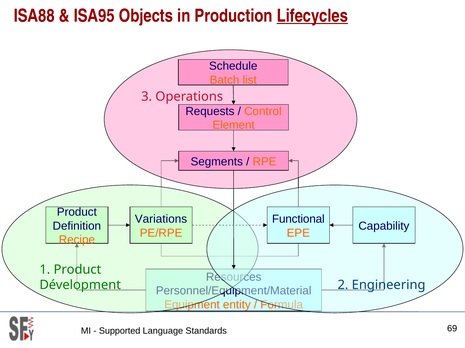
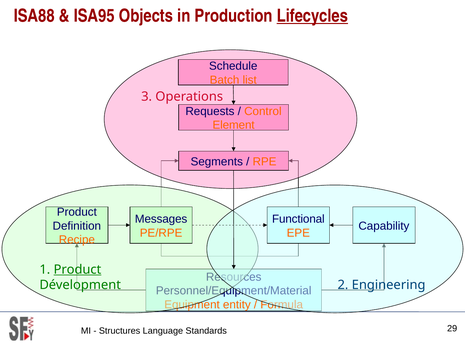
Variations: Variations -> Messages
Product at (77, 270) underline: none -> present
Supported: Supported -> Structures
69: 69 -> 29
